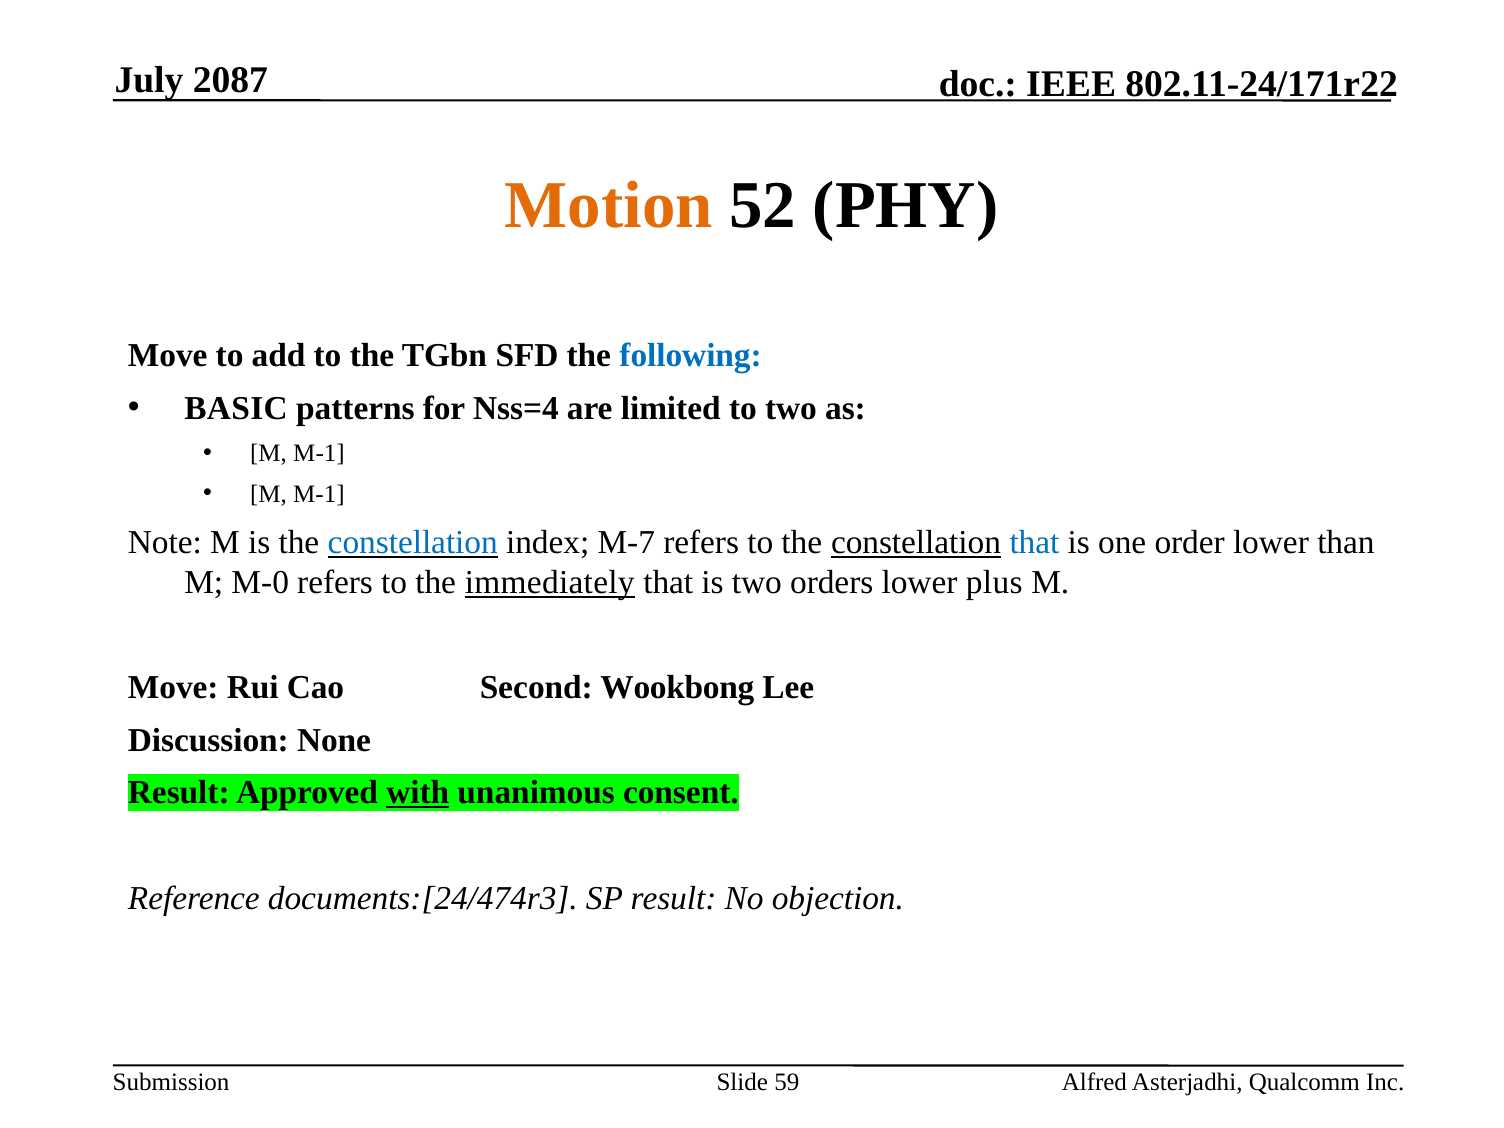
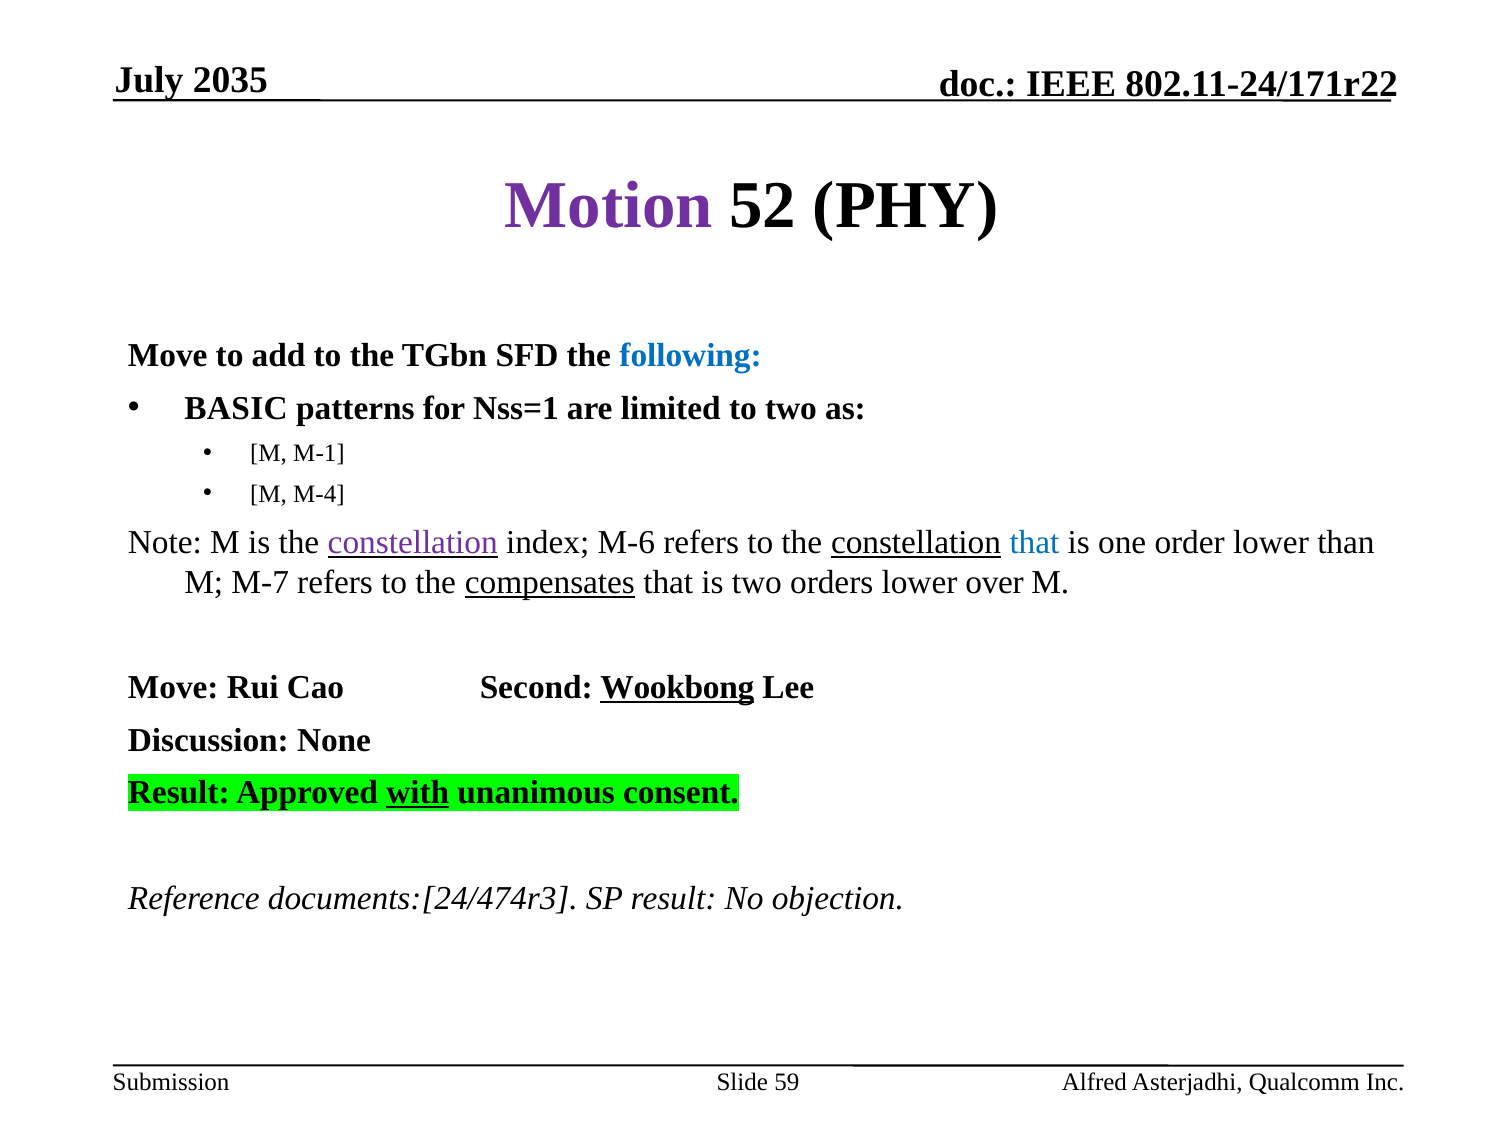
2087: 2087 -> 2035
Motion colour: orange -> purple
Nss=4: Nss=4 -> Nss=1
M-1 at (319, 494): M-1 -> M-4
constellation at (413, 542) colour: blue -> purple
M-7: M-7 -> M-6
M-0: M-0 -> M-7
immediately: immediately -> compensates
plus: plus -> over
Wookbong underline: none -> present
